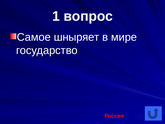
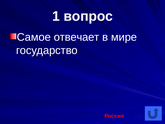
шныряет: шныряет -> отвечает
